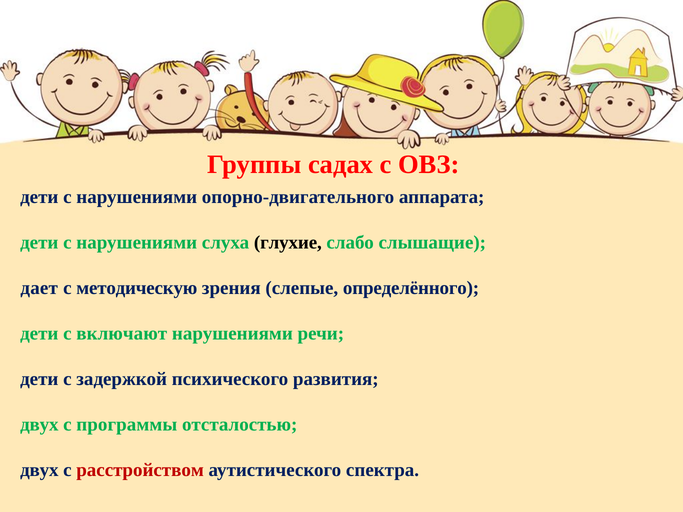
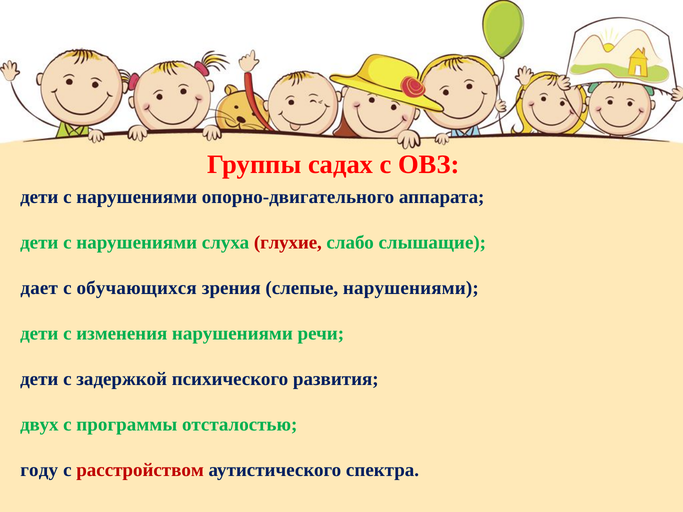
глухие colour: black -> red
методическую: методическую -> обучающихся
слепые определённого: определённого -> нарушениями
включают: включают -> изменения
двух at (39, 470): двух -> году
